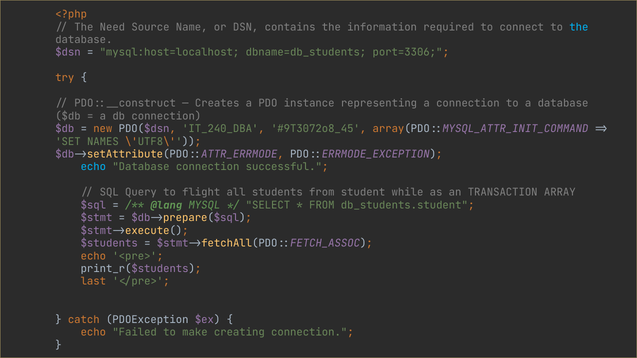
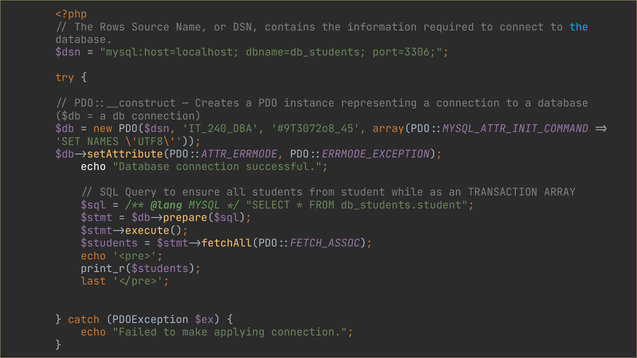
Need: Need -> Rows
echo at (93, 167) colour: light blue -> white
flight: flight -> ensure
creating: creating -> applying
